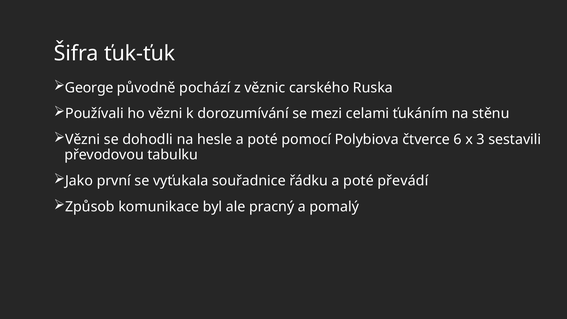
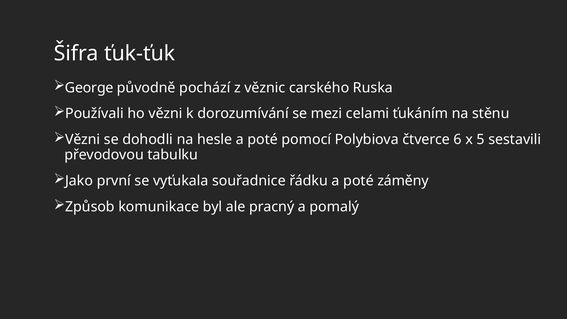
3: 3 -> 5
převádí: převádí -> záměny
